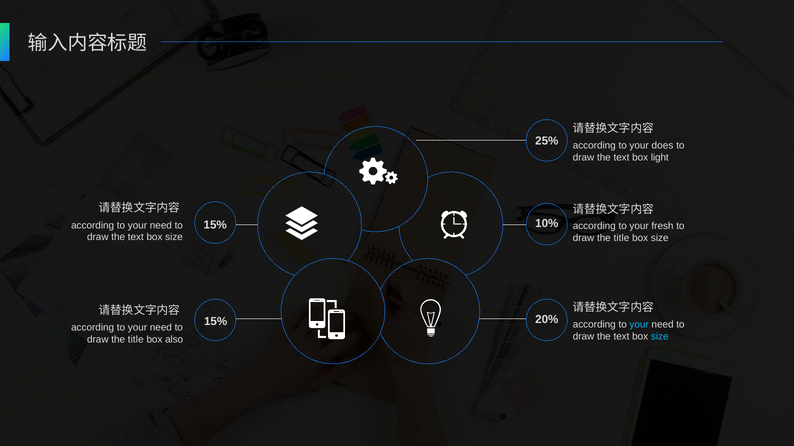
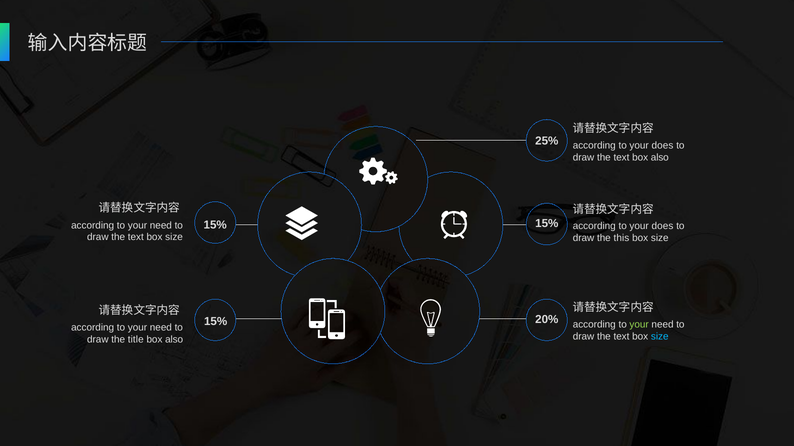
text box light: light -> also
10% at (547, 224): 10% -> 15%
fresh at (662, 226): fresh -> does
title at (621, 238): title -> this
your at (639, 325) colour: light blue -> light green
